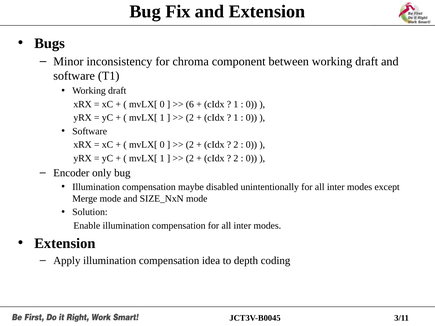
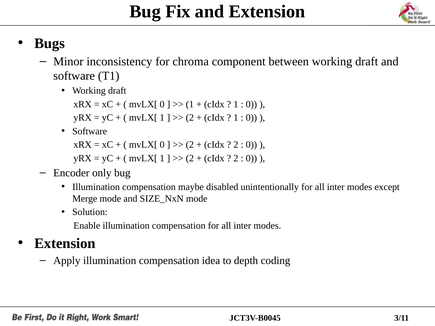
6 at (190, 104): 6 -> 1
